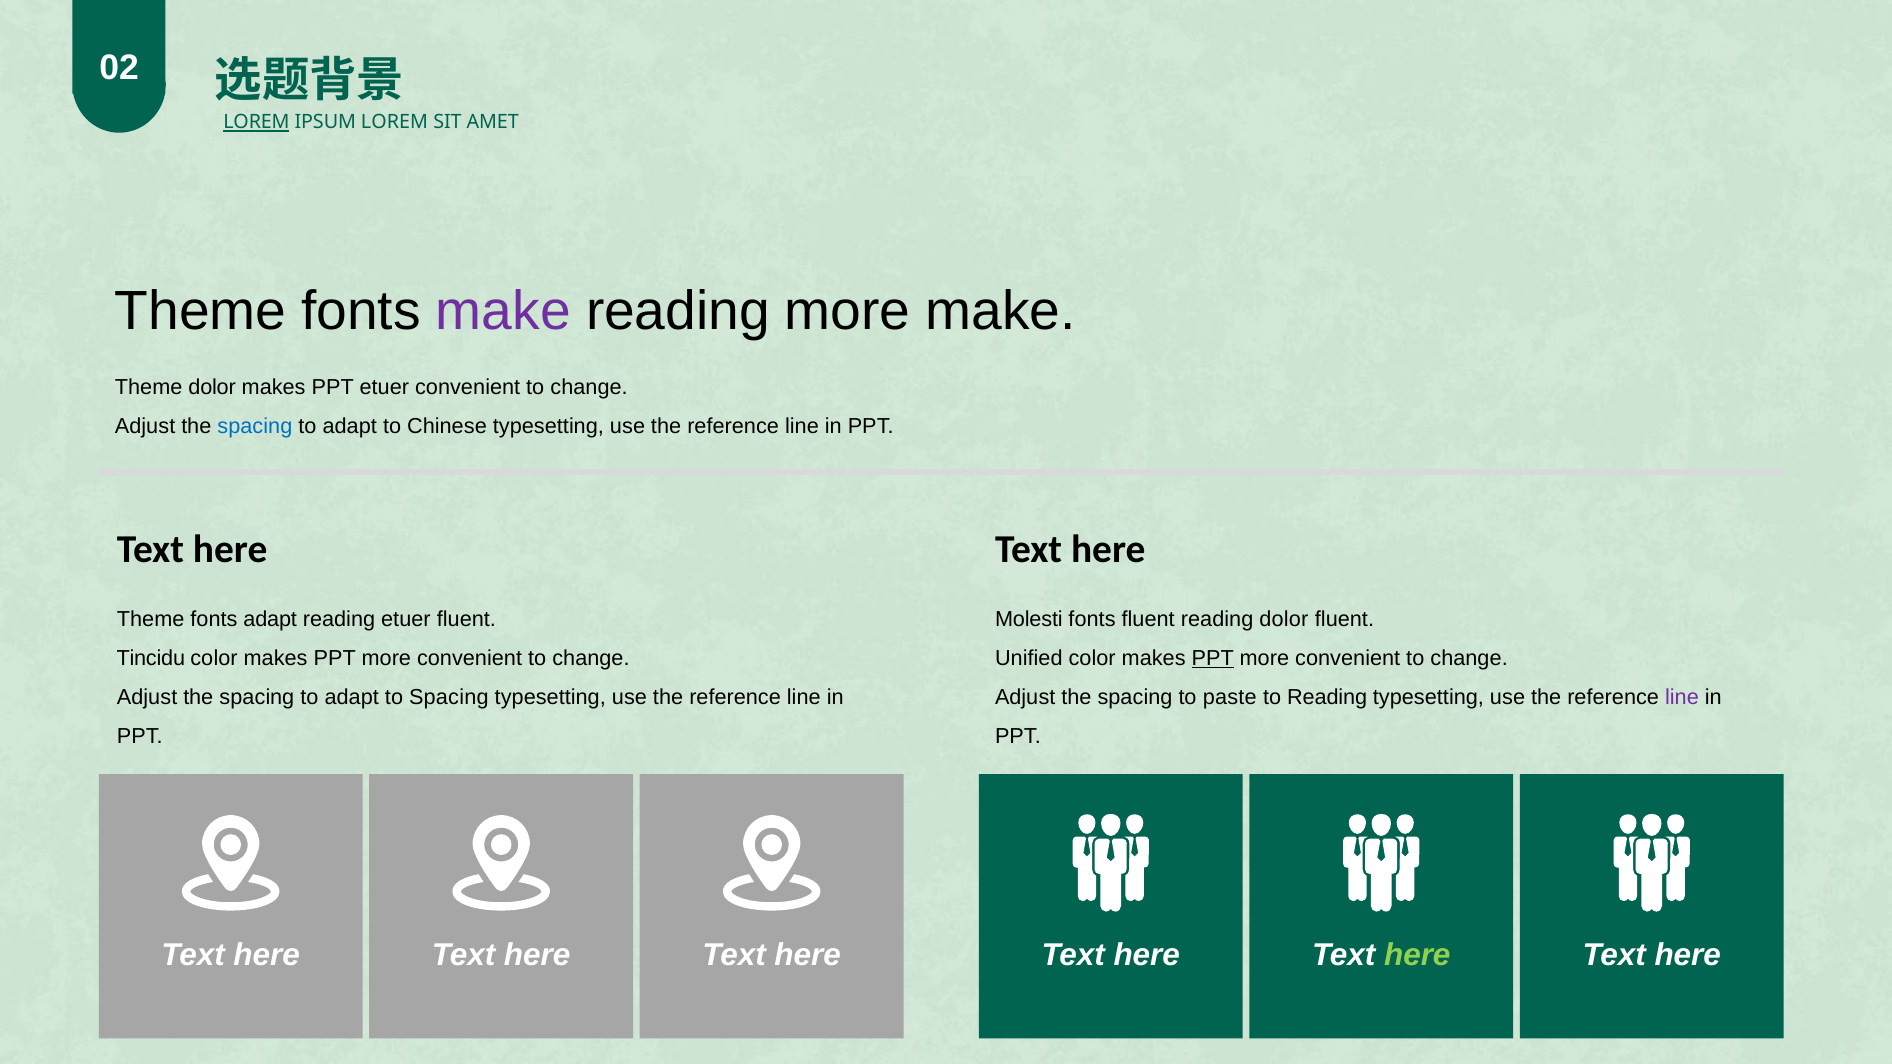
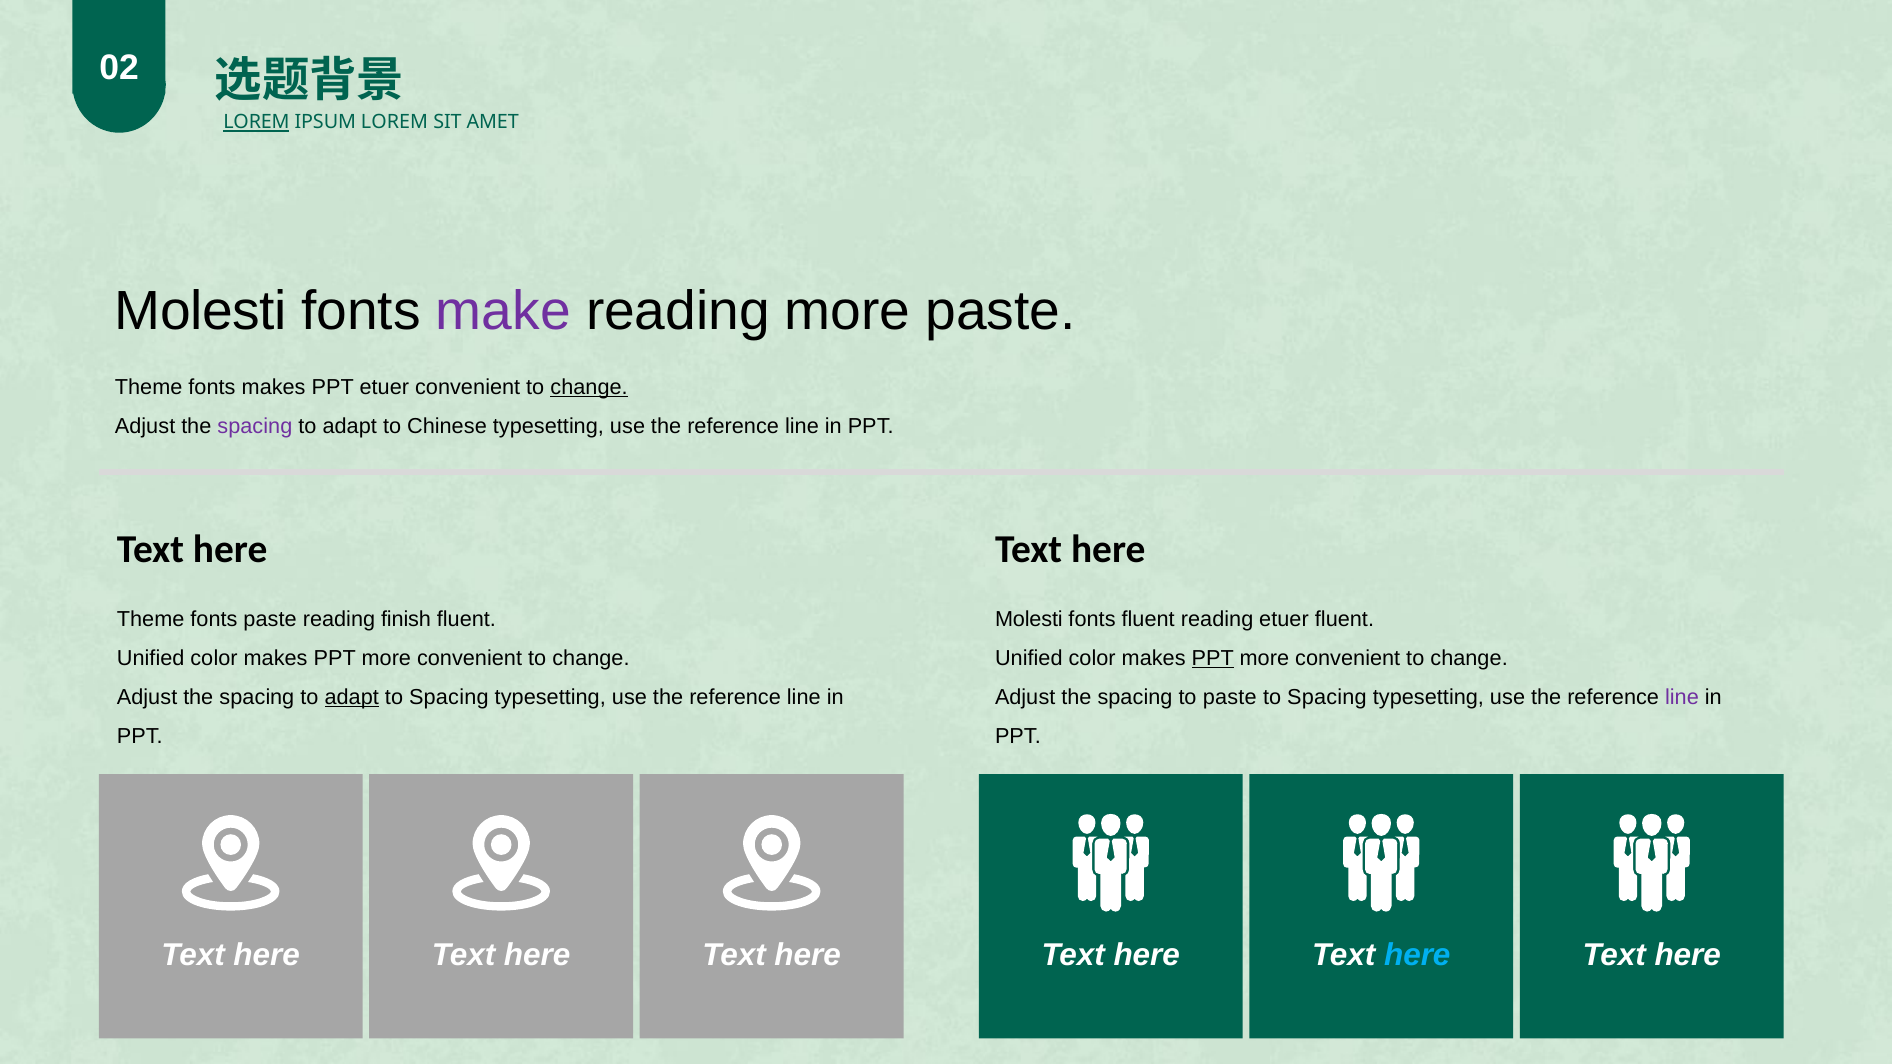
Theme at (201, 311): Theme -> Molesti
more make: make -> paste
dolor at (212, 387): dolor -> fonts
change at (589, 387) underline: none -> present
spacing at (255, 426) colour: blue -> purple
fonts adapt: adapt -> paste
reading etuer: etuer -> finish
reading dolor: dolor -> etuer
Tincidu at (151, 658): Tincidu -> Unified
adapt at (352, 698) underline: none -> present
Reading at (1327, 698): Reading -> Spacing
here at (1417, 955) colour: light green -> light blue
